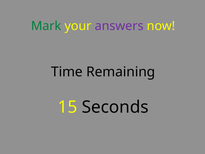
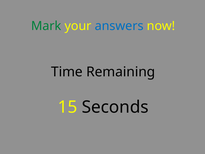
answers colour: purple -> blue
